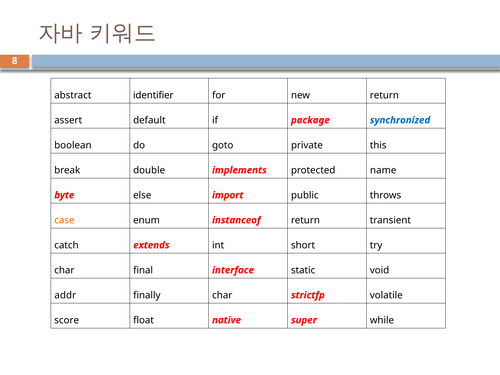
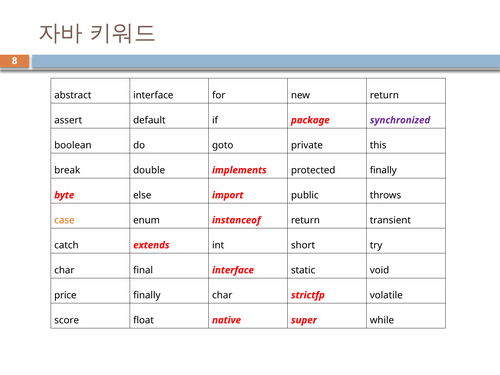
abstract identifier: identifier -> interface
synchronized colour: blue -> purple
protected name: name -> finally
addr: addr -> price
